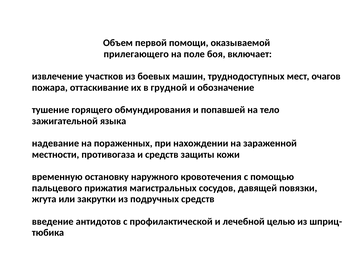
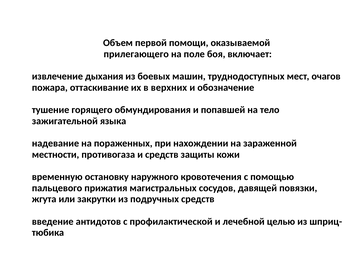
участков: участков -> дыхания
грудной: грудной -> верхних
